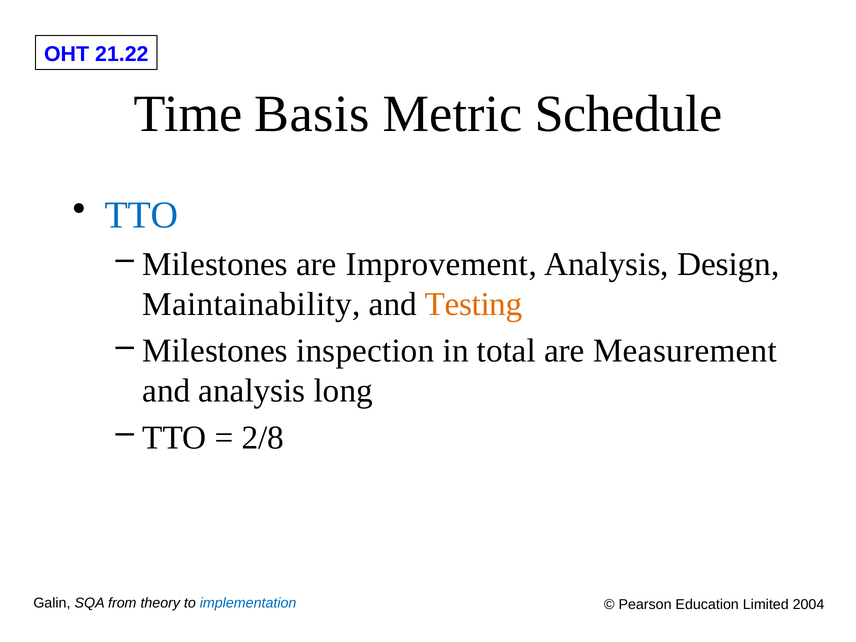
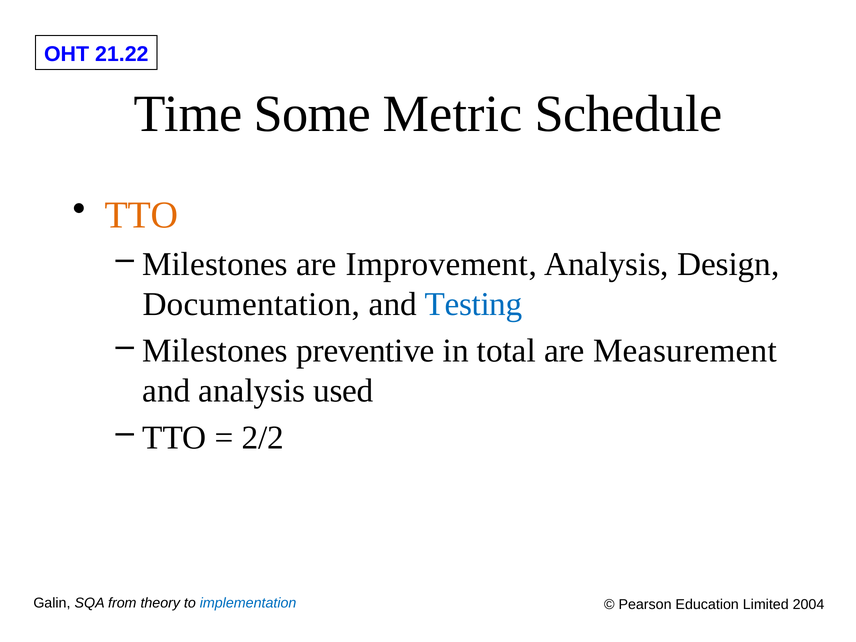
Basis: Basis -> Some
TTO at (142, 215) colour: blue -> orange
Maintainability: Maintainability -> Documentation
Testing colour: orange -> blue
inspection: inspection -> preventive
long: long -> used
2/8: 2/8 -> 2/2
